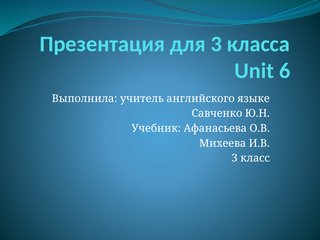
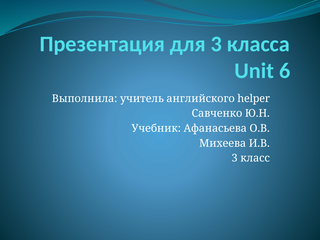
языке: языке -> helper
